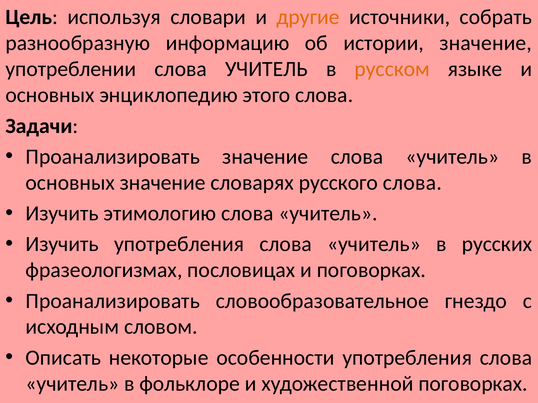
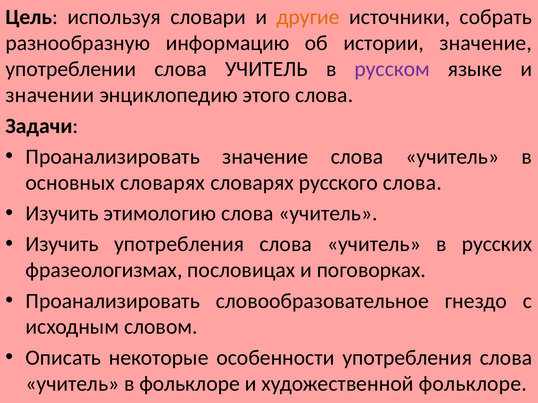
русском colour: orange -> purple
основных at (50, 95): основных -> значении
основных значение: значение -> словарях
художественной поговорках: поговорках -> фольклоре
